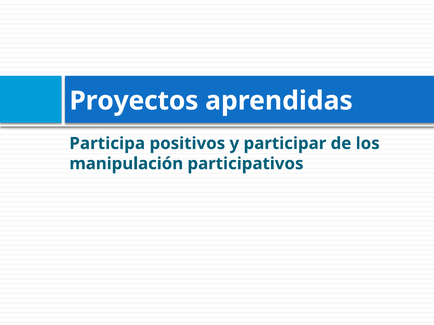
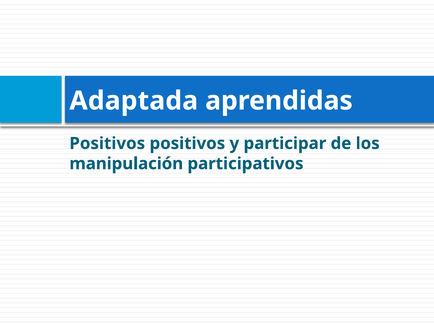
Proyectos: Proyectos -> Adaptada
Participa at (107, 144): Participa -> Positivos
